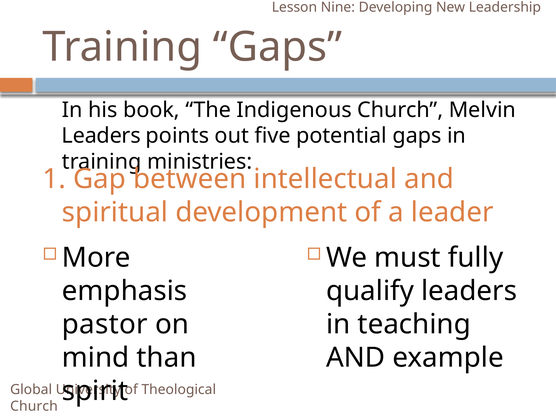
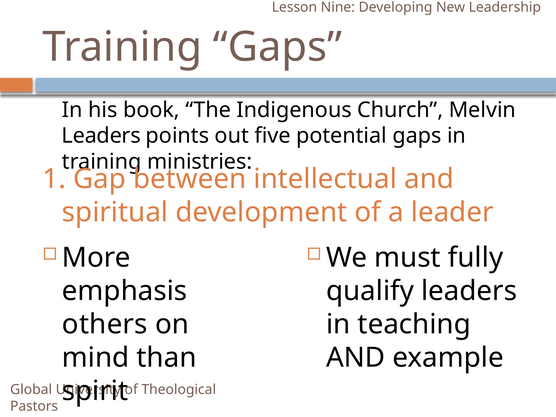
pastor: pastor -> others
Church at (34, 406): Church -> Pastors
